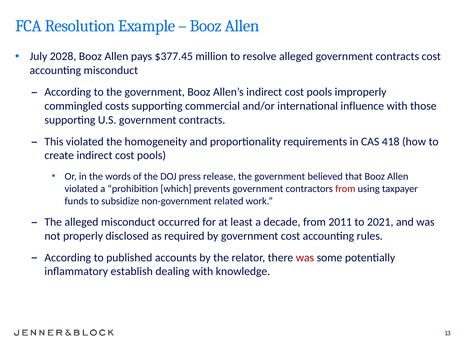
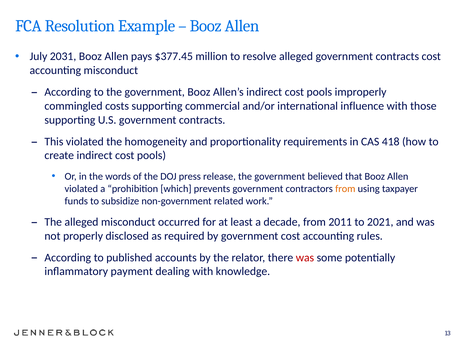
2028: 2028 -> 2031
from at (345, 189) colour: red -> orange
establish: establish -> payment
